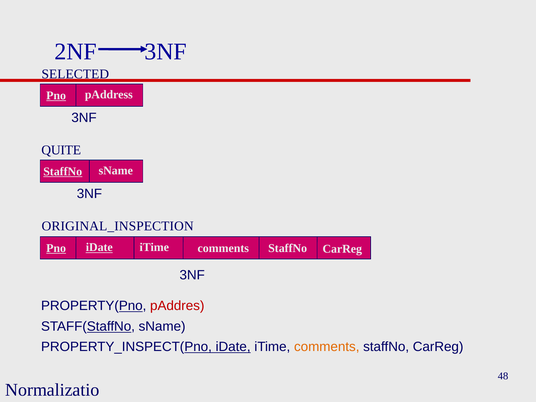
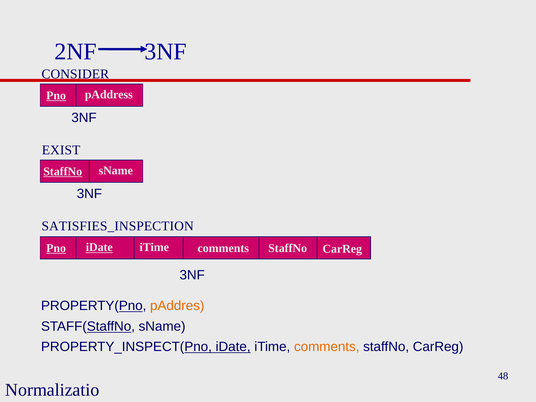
SELECTED: SELECTED -> CONSIDER
QUITE: QUITE -> EXIST
ORIGINAL_INSPECTION: ORIGINAL_INSPECTION -> SATISFIES_INSPECTION
pAddres colour: red -> orange
